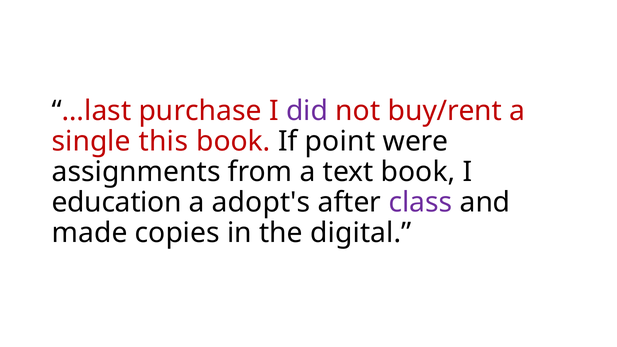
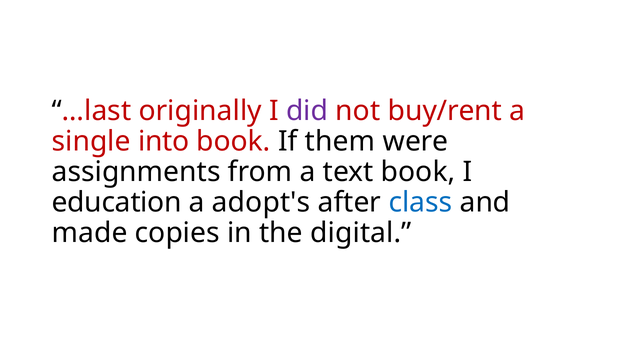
purchase: purchase -> originally
this: this -> into
point: point -> them
class colour: purple -> blue
